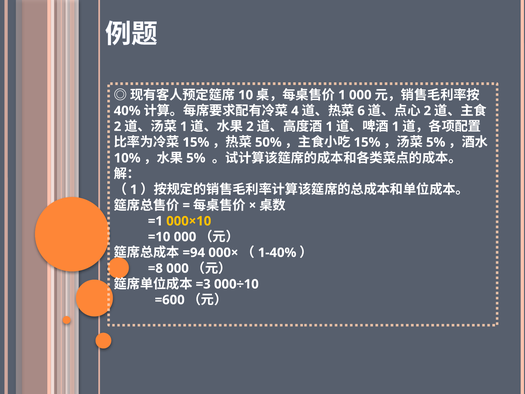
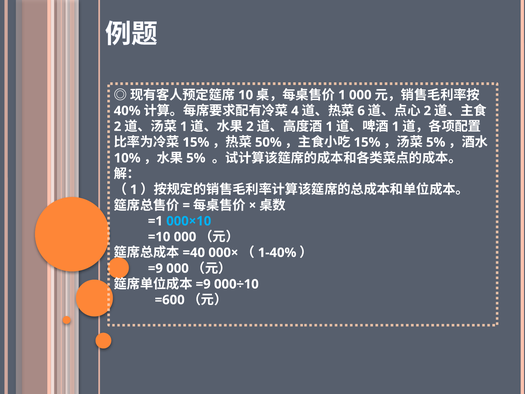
000×10 colour: yellow -> light blue
=94: =94 -> =40
=8 at (155, 268): =8 -> =9
=3 at (203, 284): =3 -> =9
